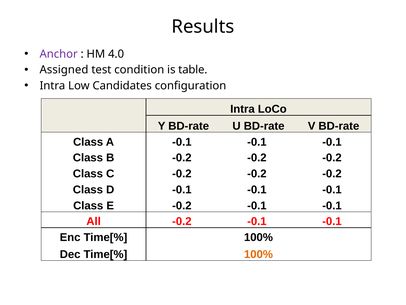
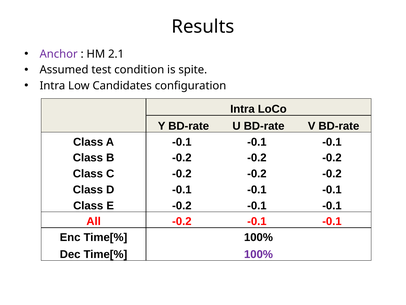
4.0: 4.0 -> 2.1
Assigned: Assigned -> Assumed
table: table -> spite
100% at (258, 254) colour: orange -> purple
